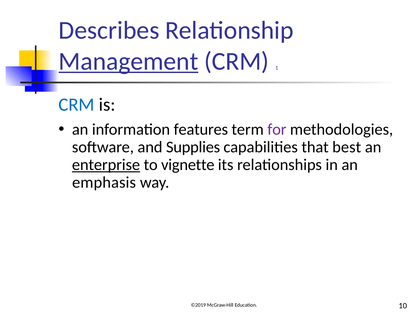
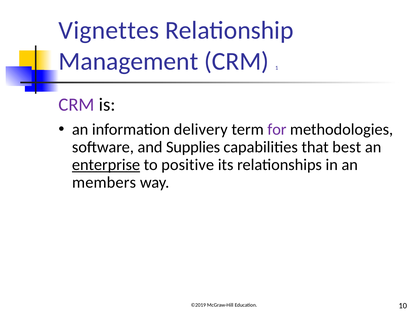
Describes: Describes -> Vignettes
Management underline: present -> none
CRM at (77, 105) colour: blue -> purple
features: features -> delivery
vignette: vignette -> positive
emphasis: emphasis -> members
